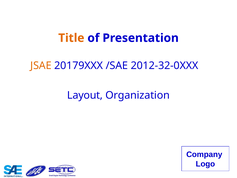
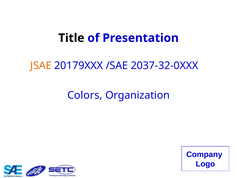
Title colour: orange -> black
2012-32-0XXX: 2012-32-0XXX -> 2037-32-0XXX
Layout: Layout -> Colors
